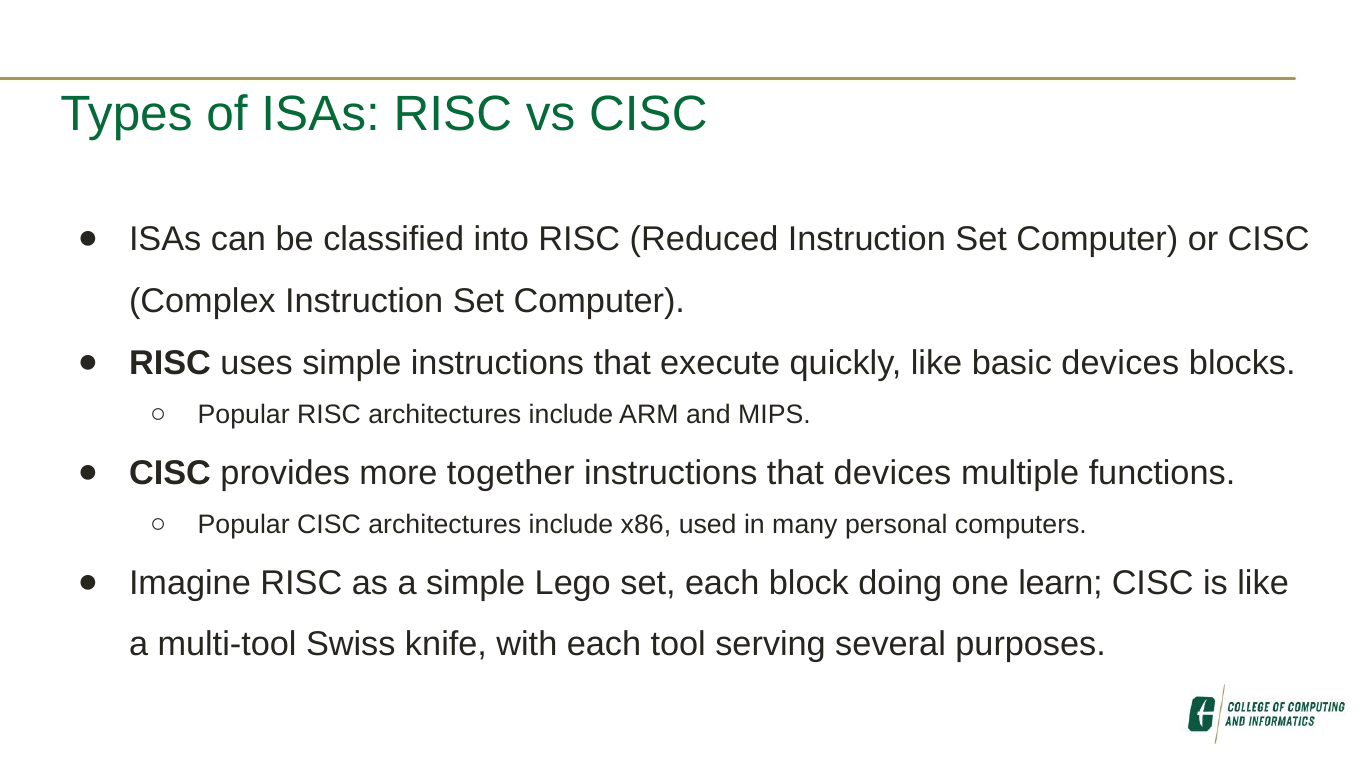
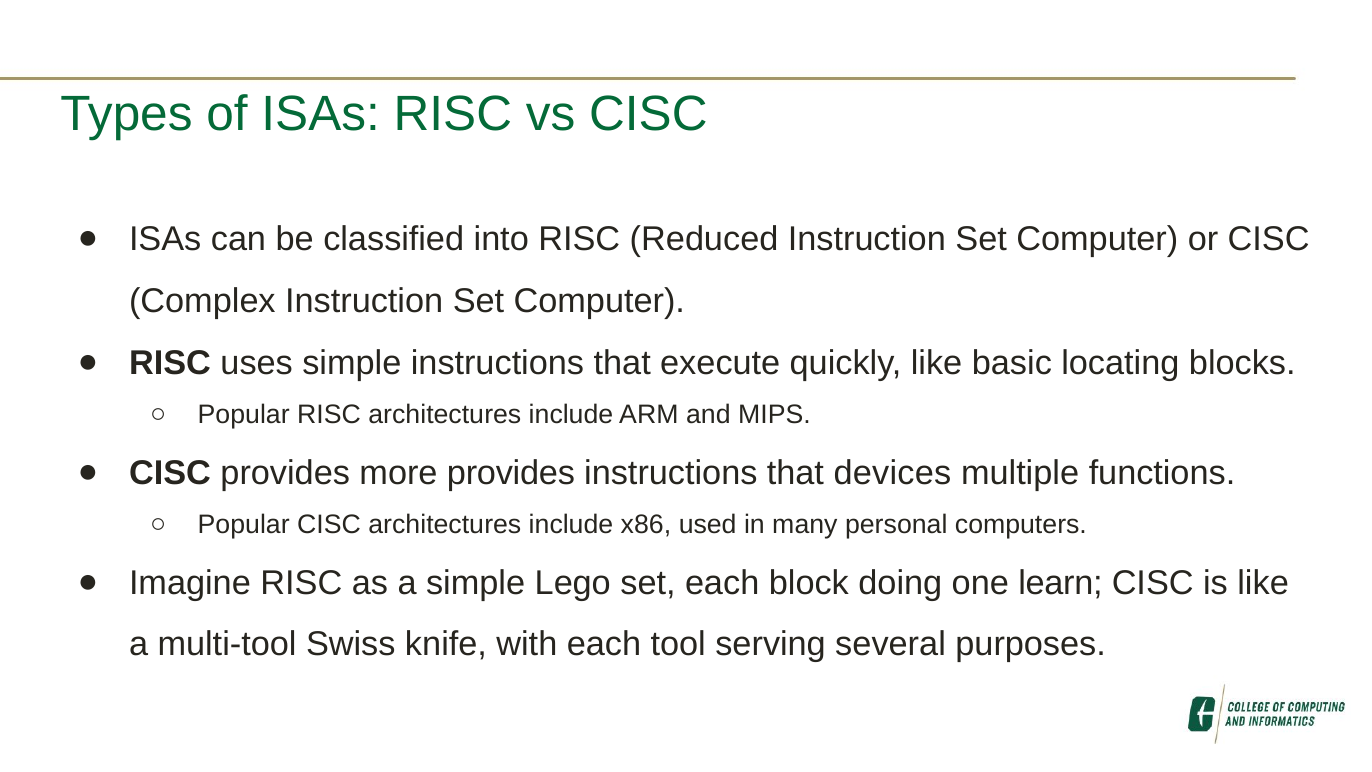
basic devices: devices -> locating
more together: together -> provides
